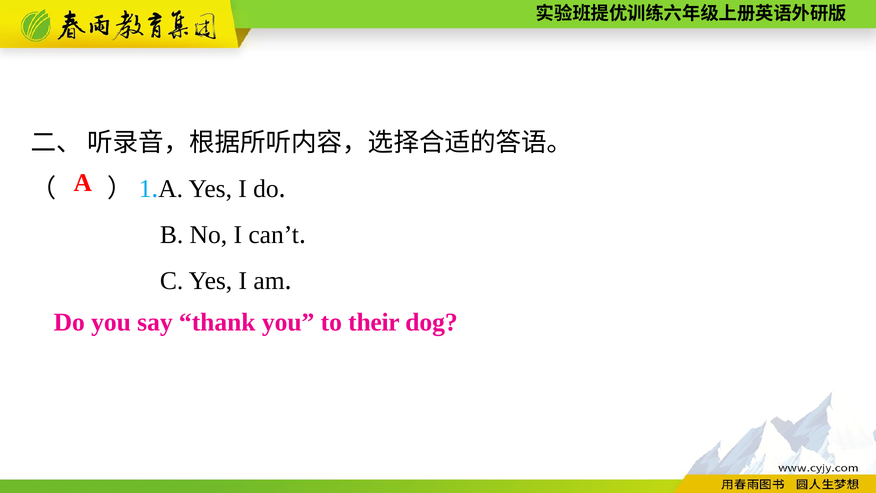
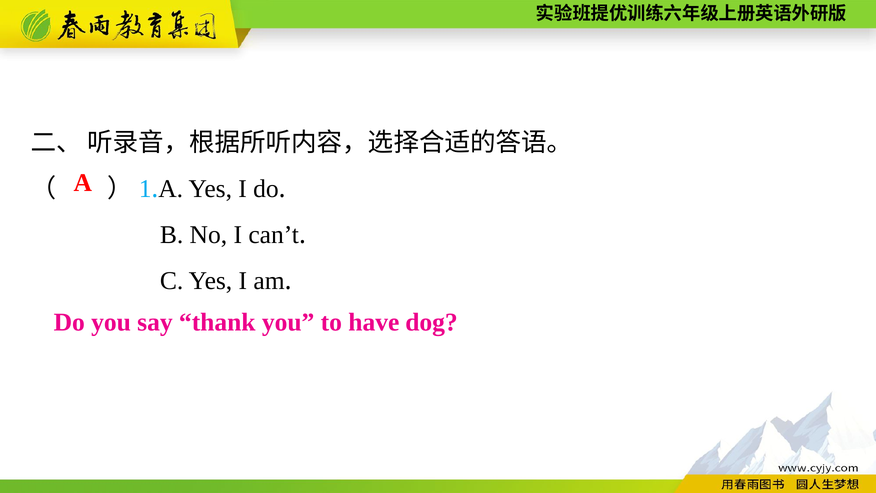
their: their -> have
